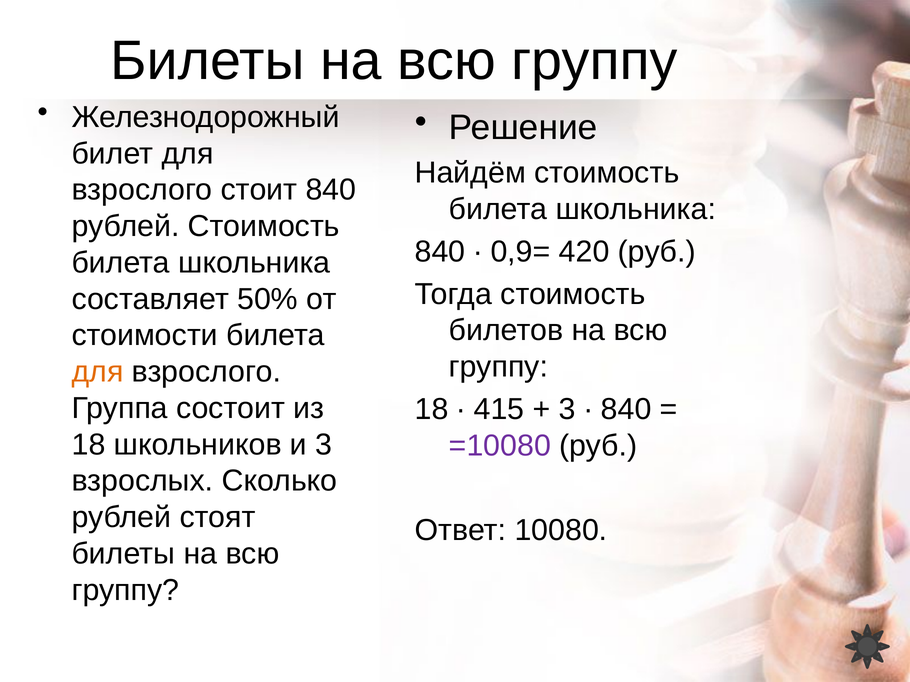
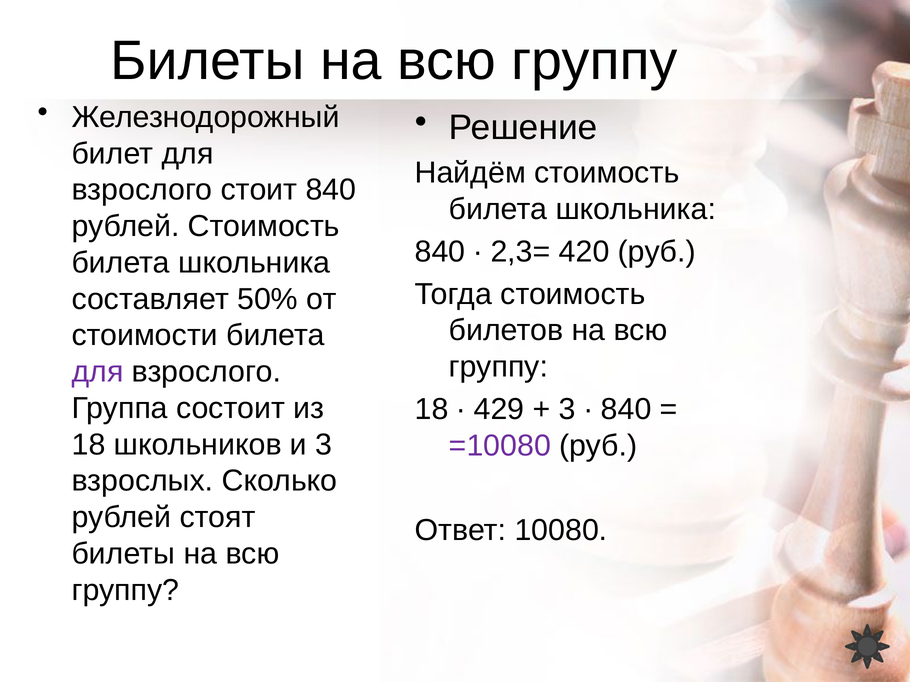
0,9=: 0,9= -> 2,3=
для at (98, 372) colour: orange -> purple
415: 415 -> 429
